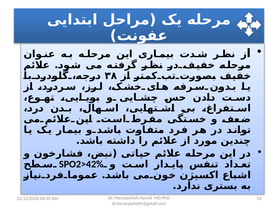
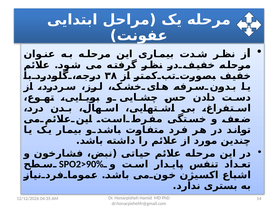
SPO2>42%: SPO2>42% -> SPO2>90%
